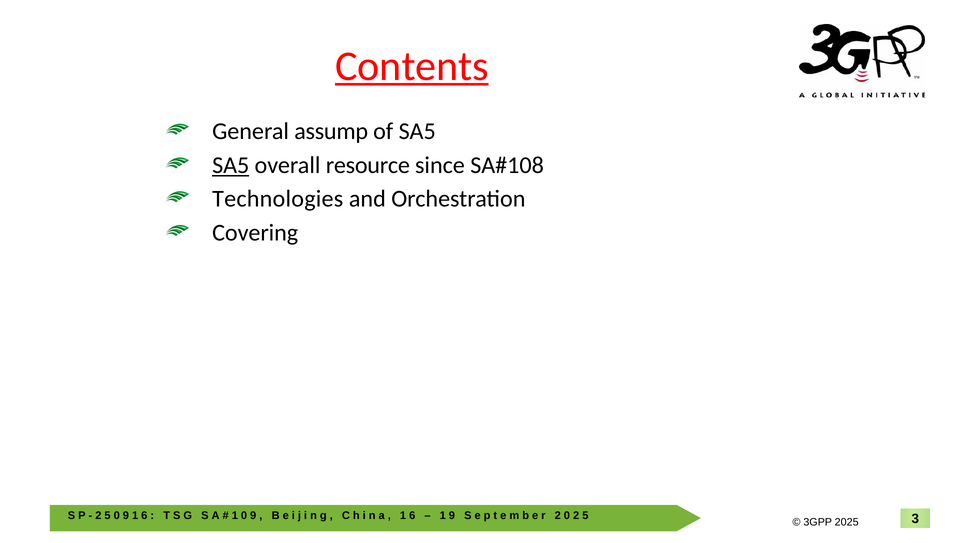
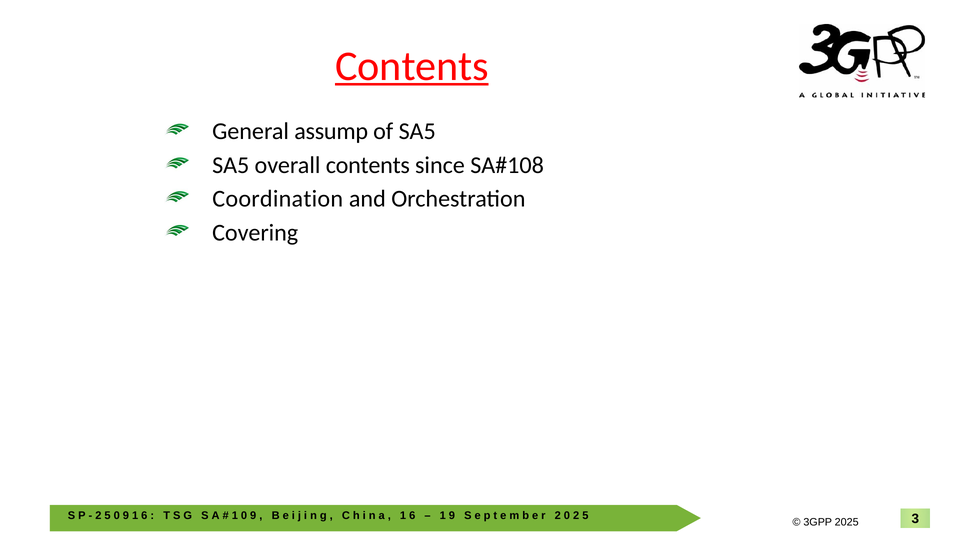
SA5 at (231, 165) underline: present -> none
overall resource: resource -> contents
Technologies: Technologies -> Coordination
